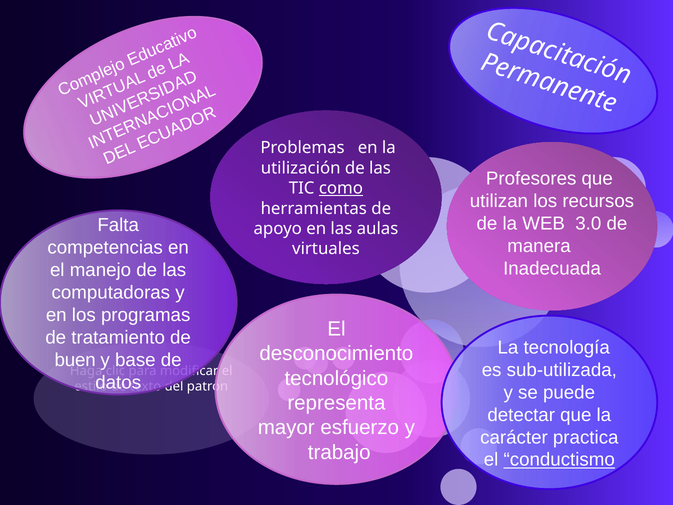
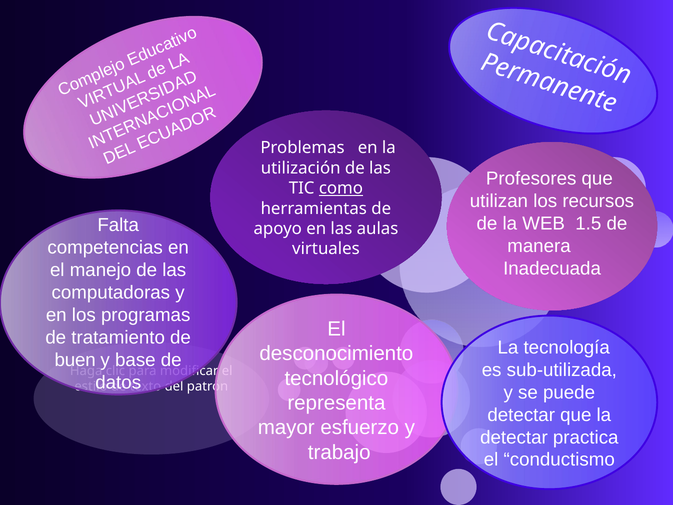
3.0: 3.0 -> 1.5
carácter at (514, 437): carácter -> detectar
conductismo underline: present -> none
